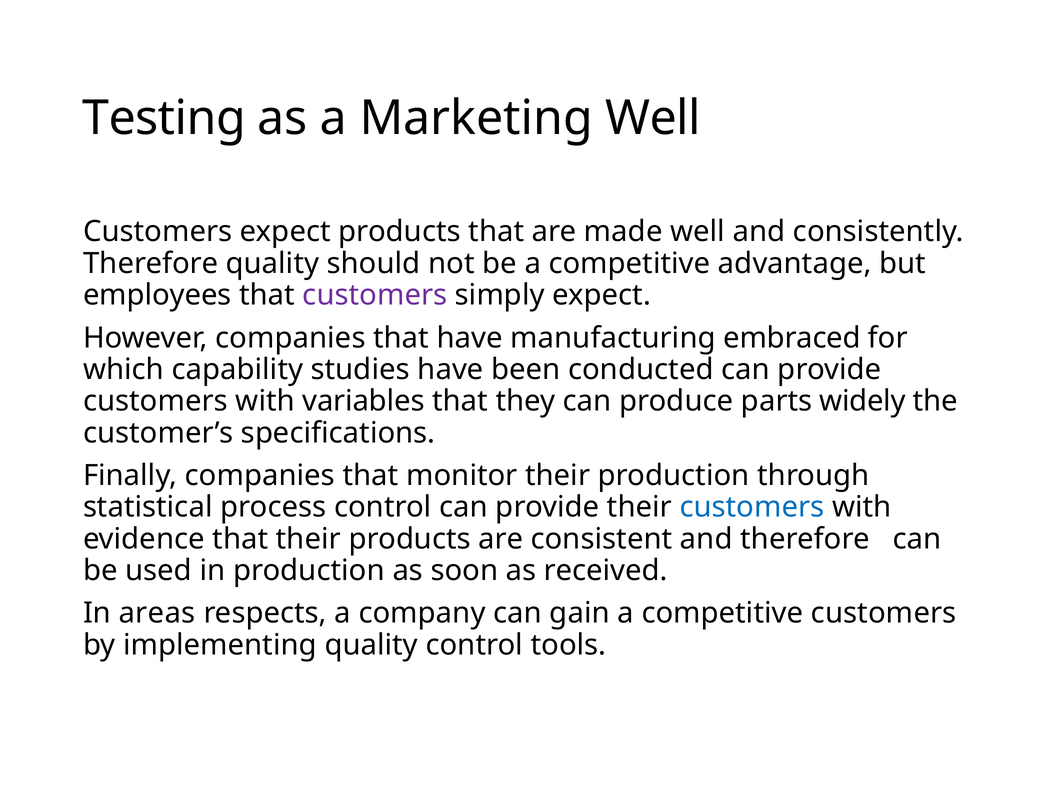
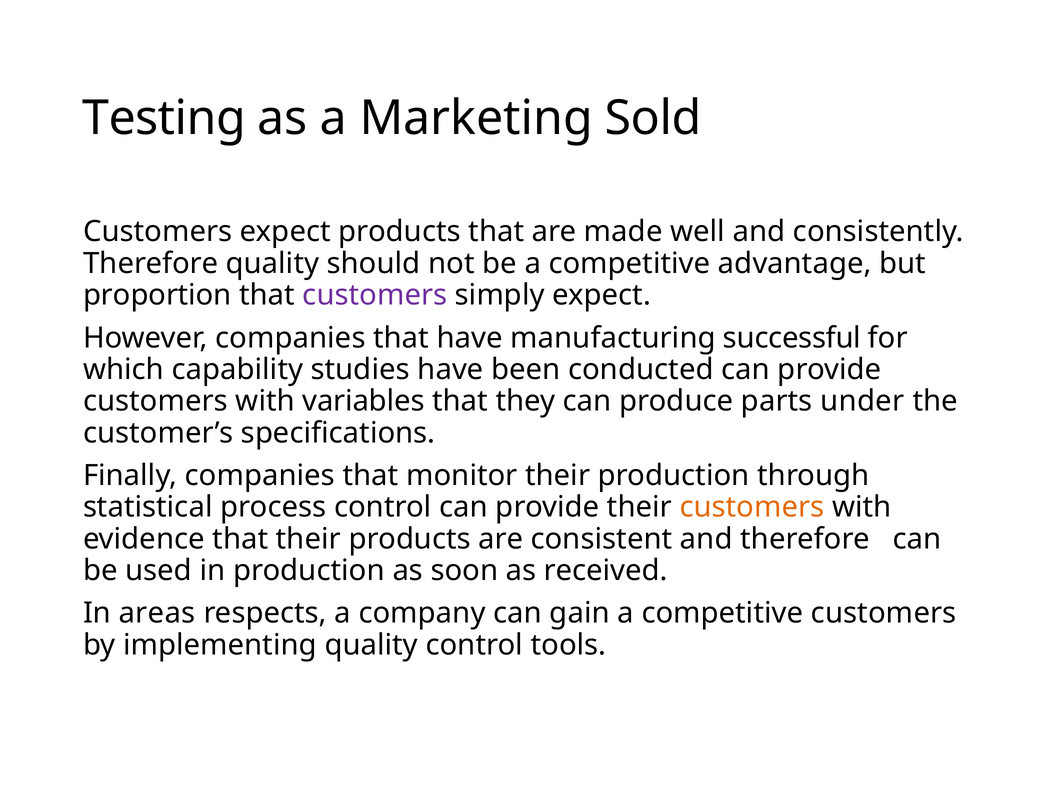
Marketing Well: Well -> Sold
employees: employees -> proportion
embraced: embraced -> successful
widely: widely -> under
customers at (752, 507) colour: blue -> orange
